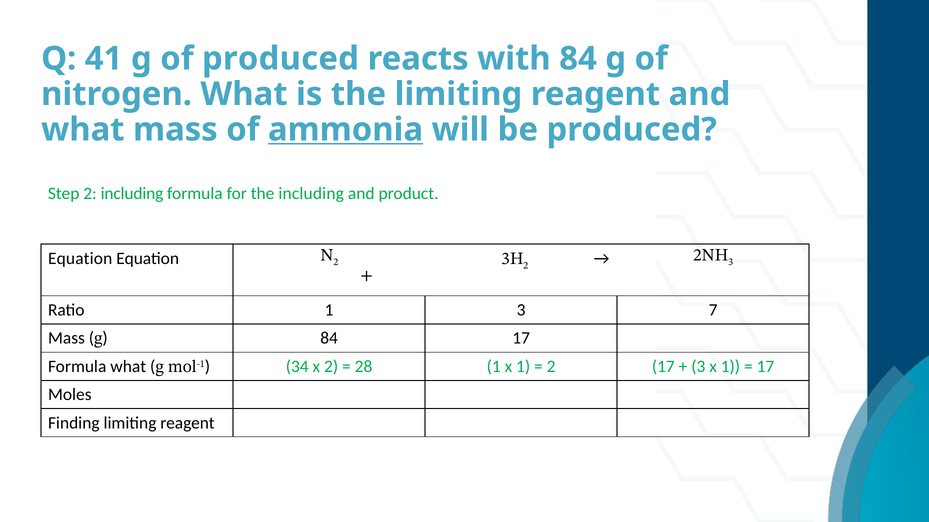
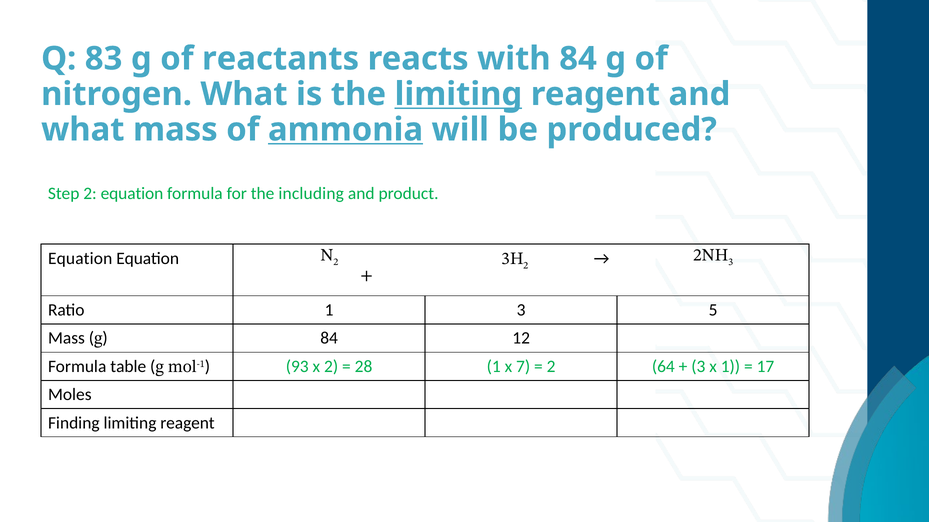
41: 41 -> 83
of produced: produced -> reactants
limiting at (458, 94) underline: none -> present
2 including: including -> equation
7: 7 -> 5
84 17: 17 -> 12
what at (128, 367): what -> table
34: 34 -> 93
1 x 1: 1 -> 7
2 17: 17 -> 64
